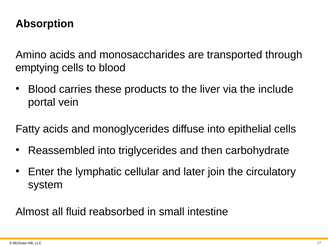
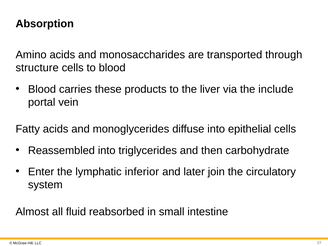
emptying: emptying -> structure
cellular: cellular -> inferior
